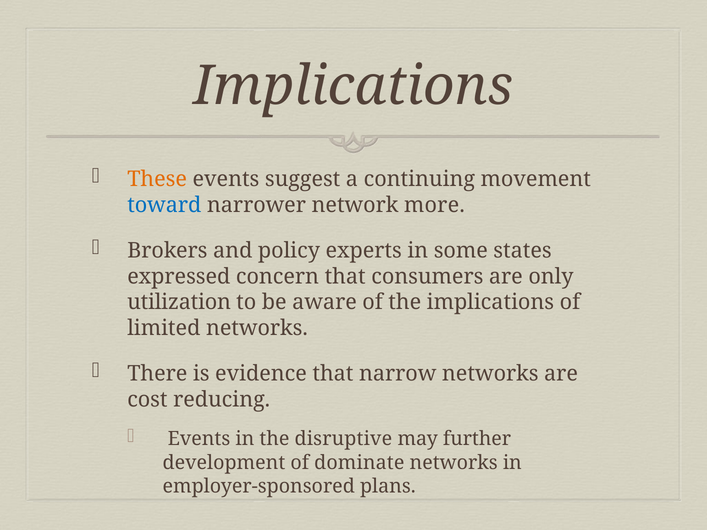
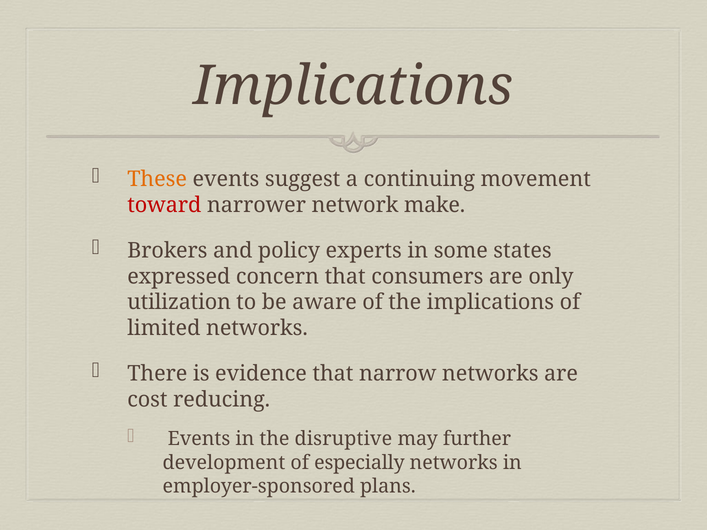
toward colour: blue -> red
more: more -> make
dominate: dominate -> especially
